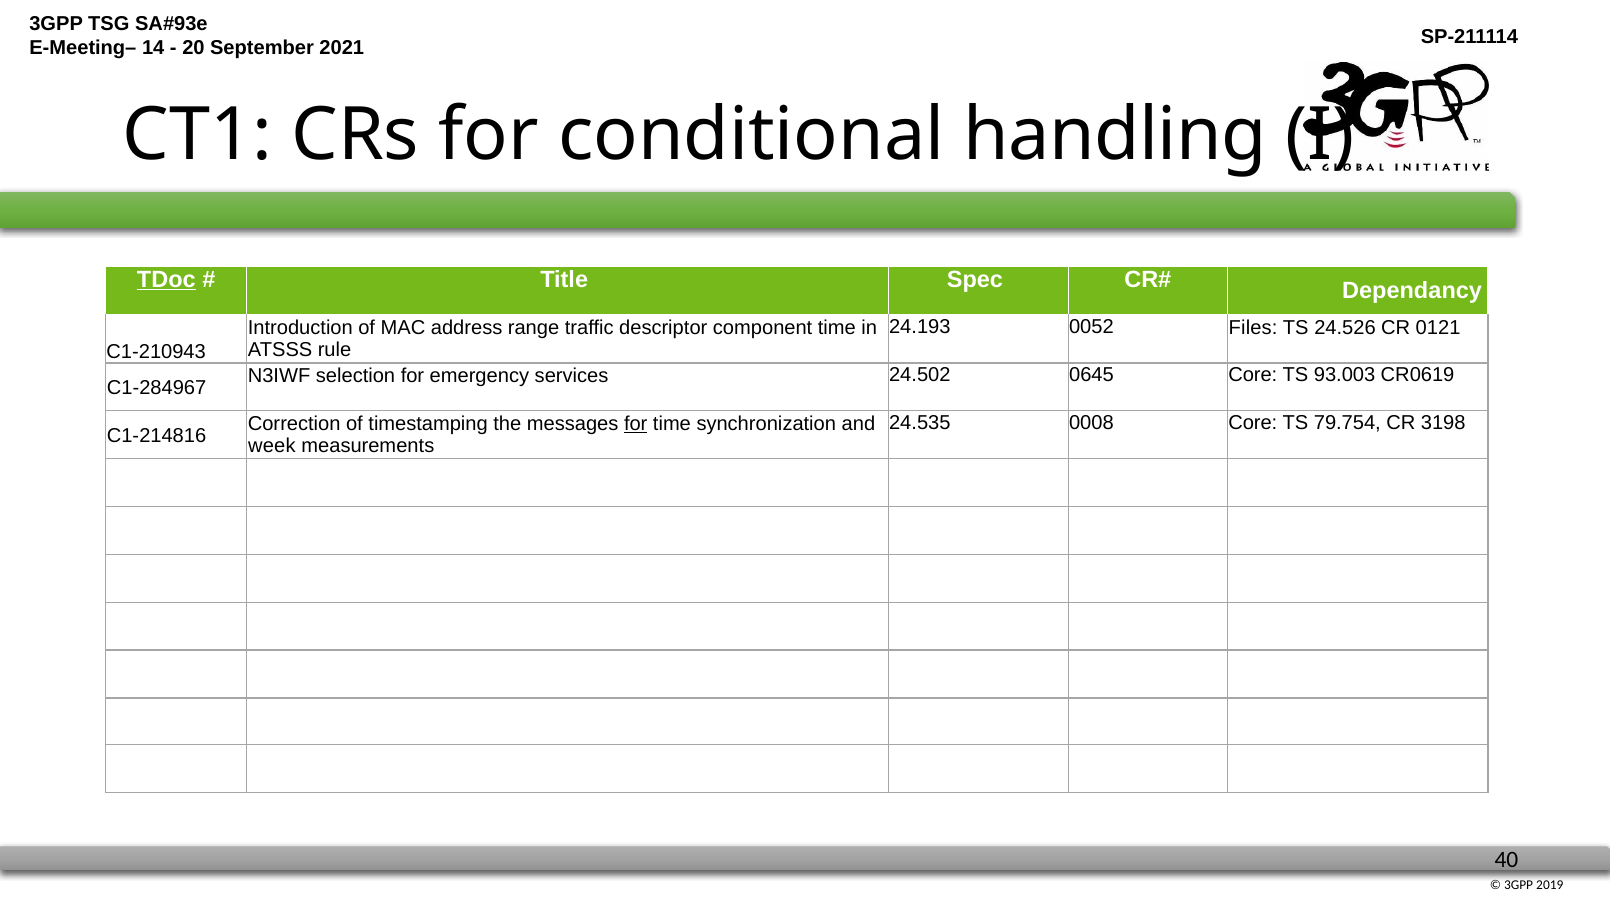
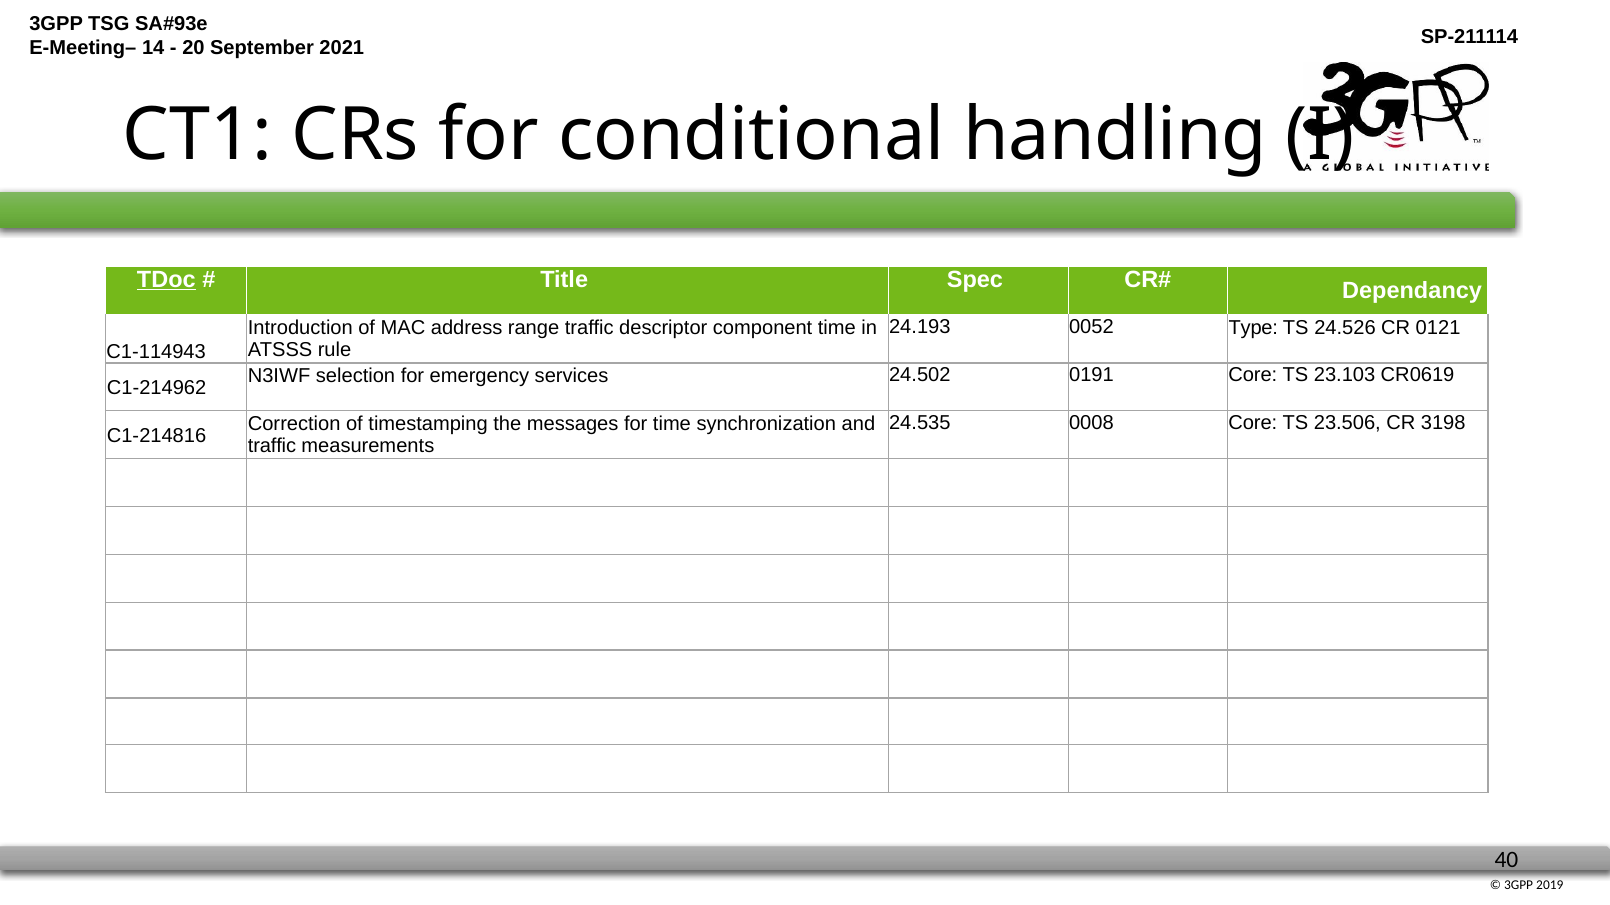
Files: Files -> Type
C1-210943: C1-210943 -> C1-114943
0645: 0645 -> 0191
93.003: 93.003 -> 23.103
C1-284967: C1-284967 -> C1-214962
79.754: 79.754 -> 23.506
for at (636, 424) underline: present -> none
week at (272, 446): week -> traffic
